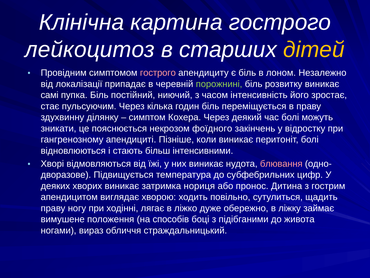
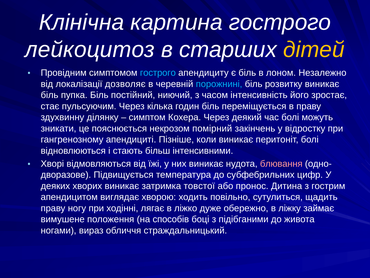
гострого at (158, 73) colour: pink -> light blue
припадає: припадає -> дозволяє
порожнині colour: light green -> light blue
самі at (50, 95): самі -> біль
фоїдного: фоїдного -> помірний
нориця: нориця -> товстої
